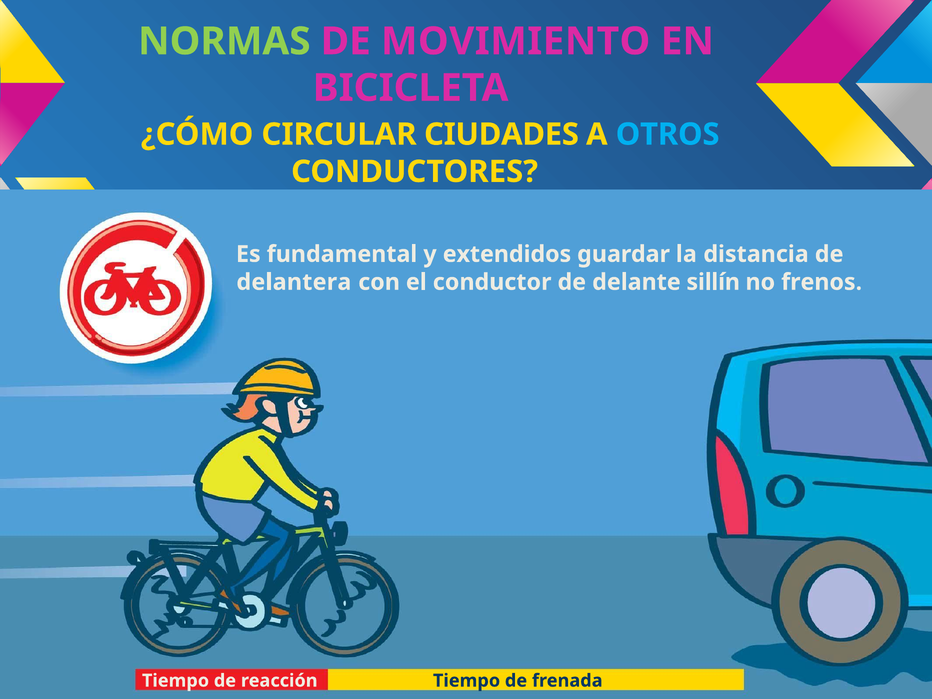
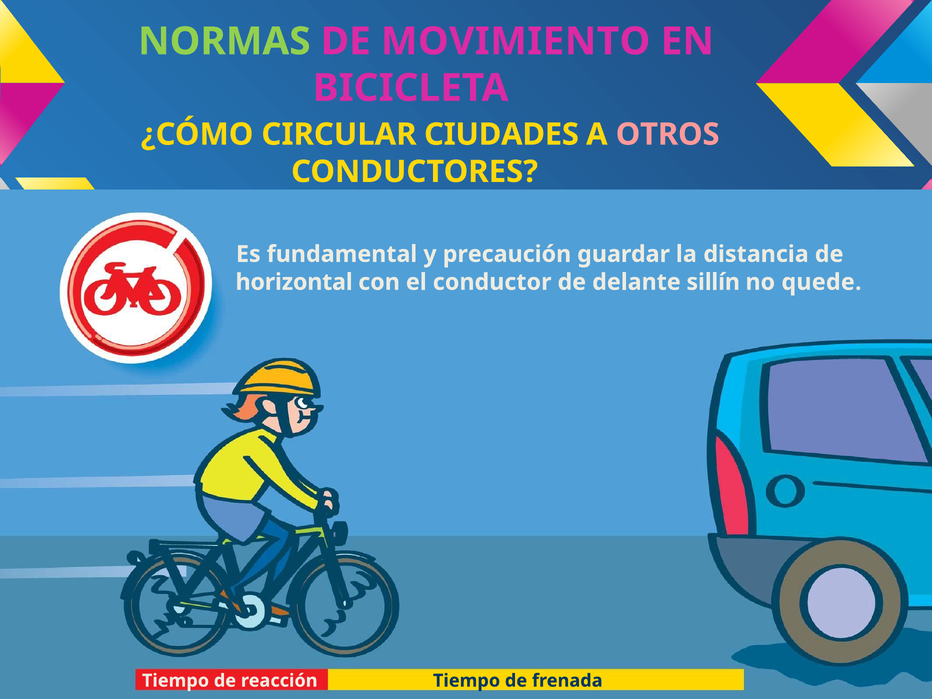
OTROS colour: light blue -> pink
extendidos: extendidos -> precaución
delantera: delantera -> horizontal
frenos: frenos -> quede
